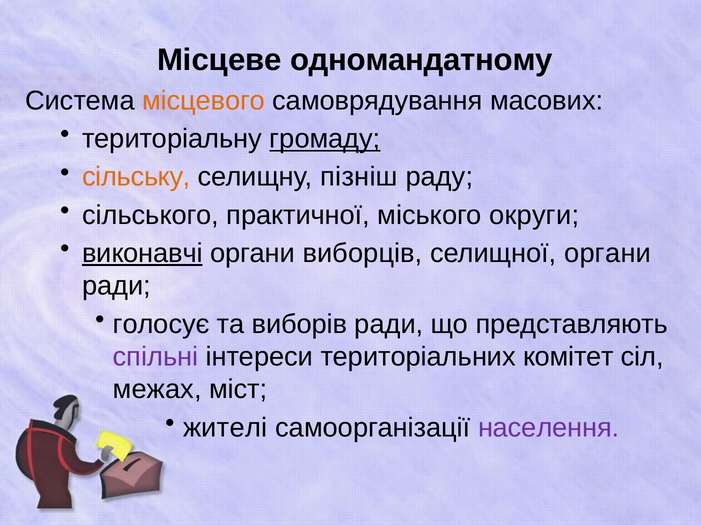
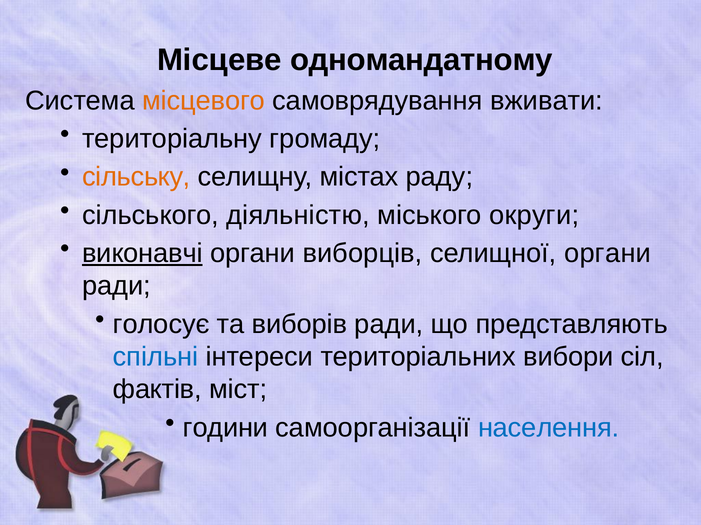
масових: масових -> вживати
громаду underline: present -> none
пізніш: пізніш -> містах
практичної: практичної -> діяльністю
спільні colour: purple -> blue
комітет: комітет -> вибори
межах: межах -> фактів
жителі: жителі -> години
населення colour: purple -> blue
